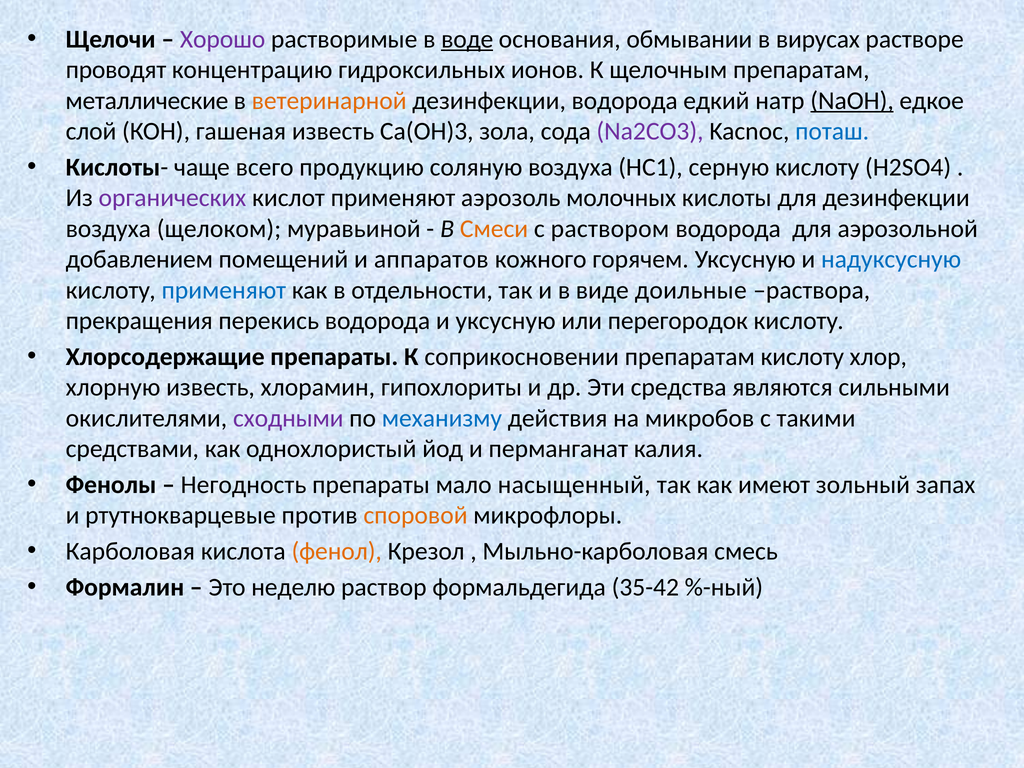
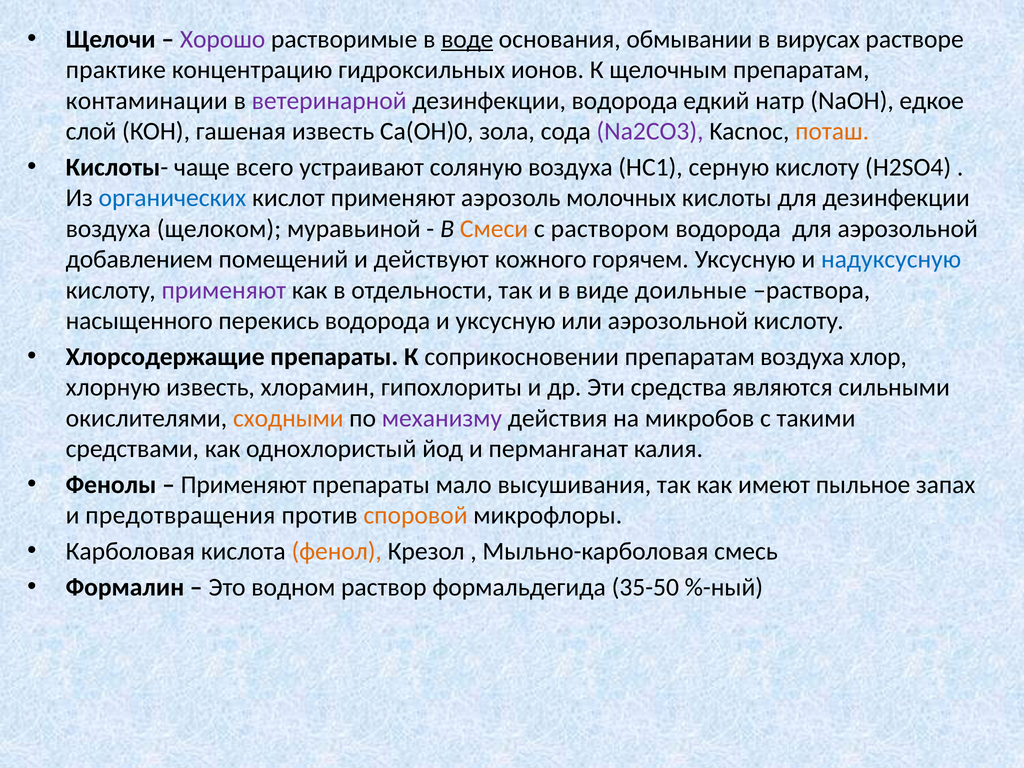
проводят: проводят -> практике
металлические: металлические -> контаминации
ветеринарной colour: orange -> purple
NaOH underline: present -> none
Са(ОН)3: Са(ОН)3 -> Са(ОН)0
поташ colour: blue -> orange
продукцию: продукцию -> устраивают
органических colour: purple -> blue
аппаратов: аппаратов -> действуют
применяют at (224, 290) colour: blue -> purple
прекращения: прекращения -> насыщенного
или перегородок: перегородок -> аэрозольной
препаратам кислоту: кислоту -> воздуха
сходными colour: purple -> orange
механизму colour: blue -> purple
Негодность at (244, 485): Негодность -> Применяют
насыщенный: насыщенный -> высушивания
зольный: зольный -> пыльное
ртутнокварцевые: ртутнокварцевые -> предотвращения
неделю: неделю -> водном
35-42: 35-42 -> 35-50
